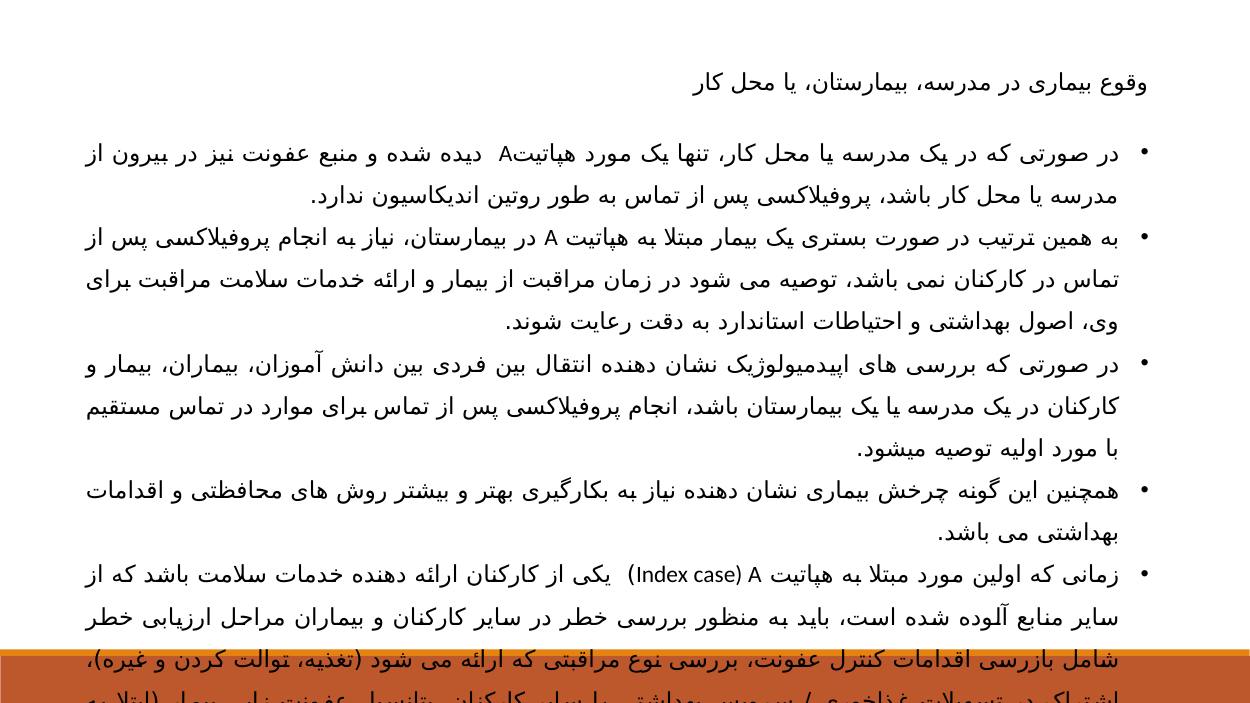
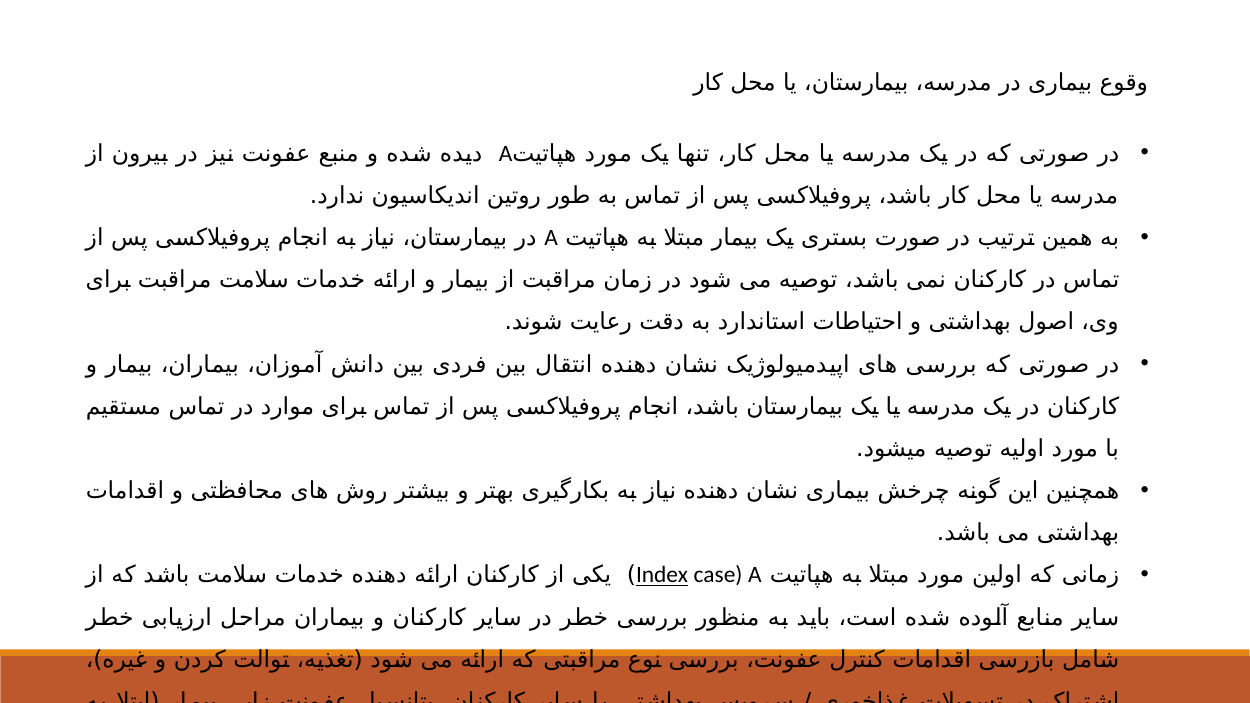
Index underline: none -> present
